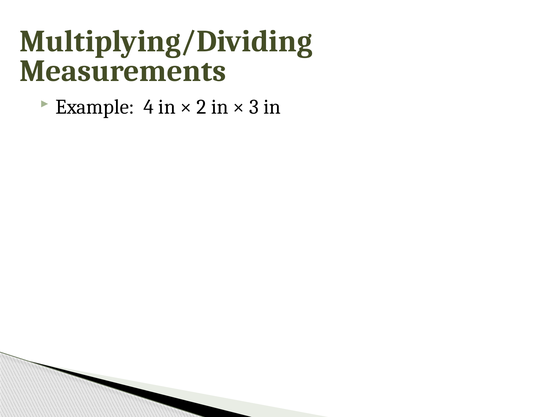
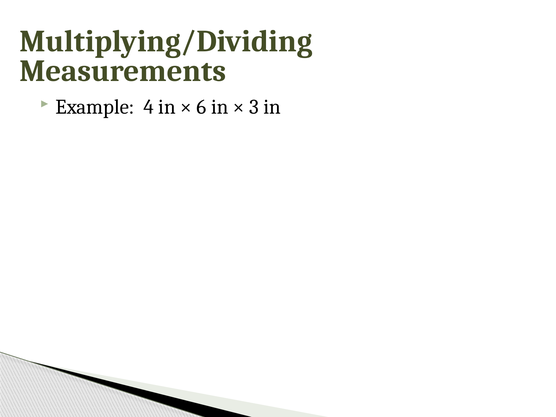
2: 2 -> 6
